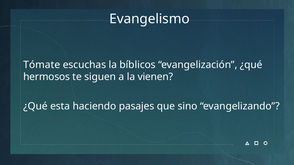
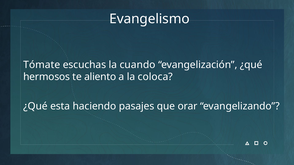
bíblicos: bíblicos -> cuando
siguen: siguen -> aliento
vienen: vienen -> coloca
sino: sino -> orar
